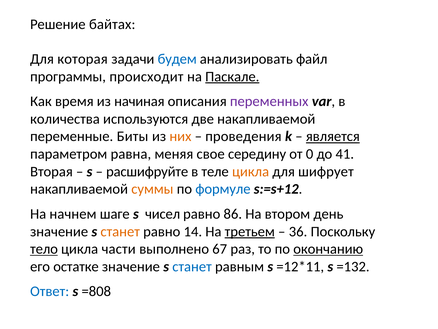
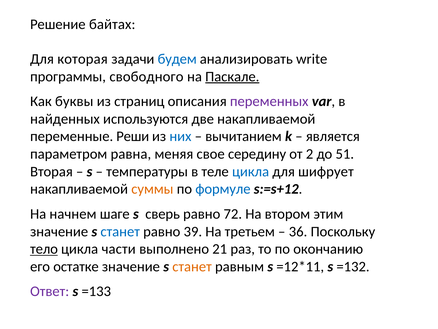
файл: файл -> write
происходит: происходит -> свободного
время: время -> буквы
начиная: начиная -> страниц
количества: количества -> найденных
Биты: Биты -> Реши
них colour: orange -> blue
проведения: проведения -> вычитанием
является underline: present -> none
0: 0 -> 2
41: 41 -> 51
расшифруйте: расшифруйте -> температуры
цикла at (251, 171) colour: orange -> blue
чисел: чисел -> сверь
86: 86 -> 72
день: день -> этим
станет at (120, 231) colour: orange -> blue
14: 14 -> 39
третьем underline: present -> none
67: 67 -> 21
окончанию underline: present -> none
станет at (192, 266) colour: blue -> orange
Ответ colour: blue -> purple
=808: =808 -> =133
